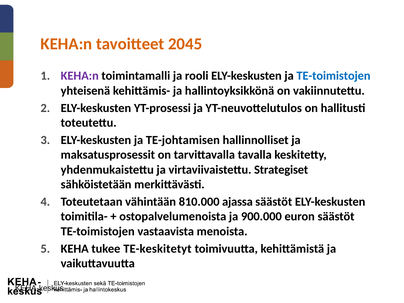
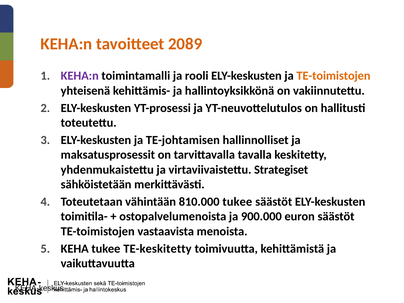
2045: 2045 -> 2089
TE-toimistojen at (333, 76) colour: blue -> orange
810.000 ajassa: ajassa -> tukee
TE-keskitetyt: TE-keskitetyt -> TE-keskitetty
